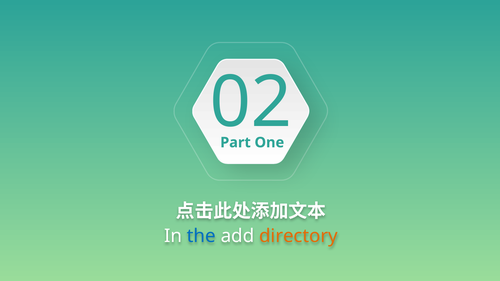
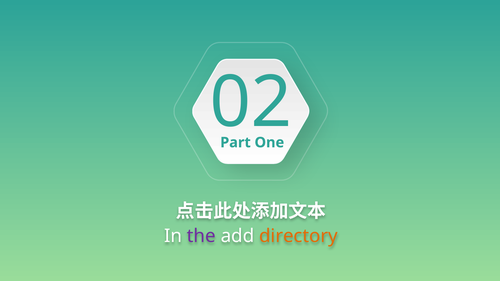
the colour: blue -> purple
